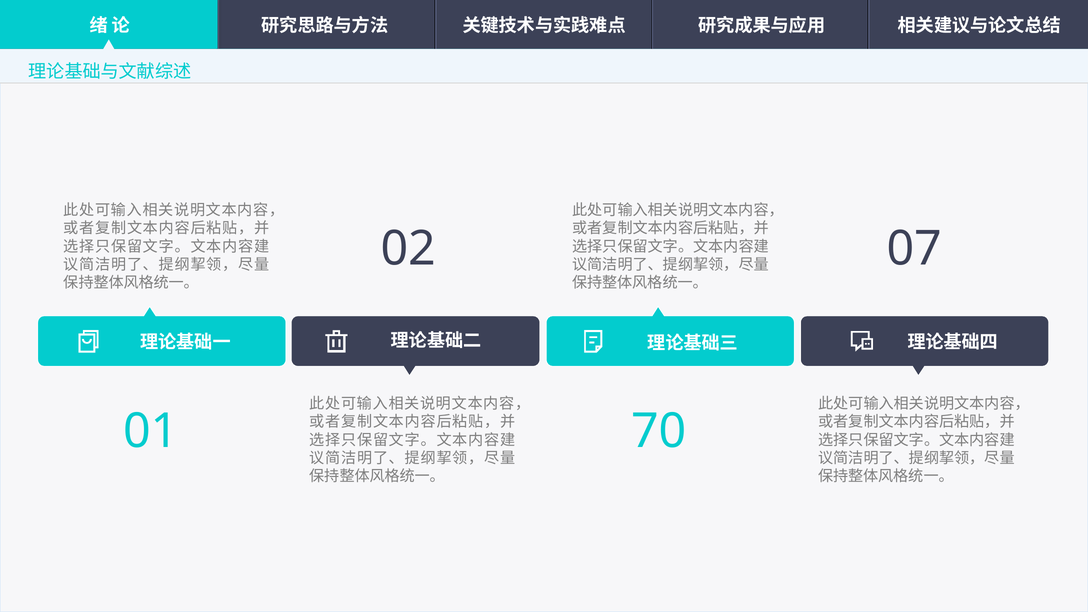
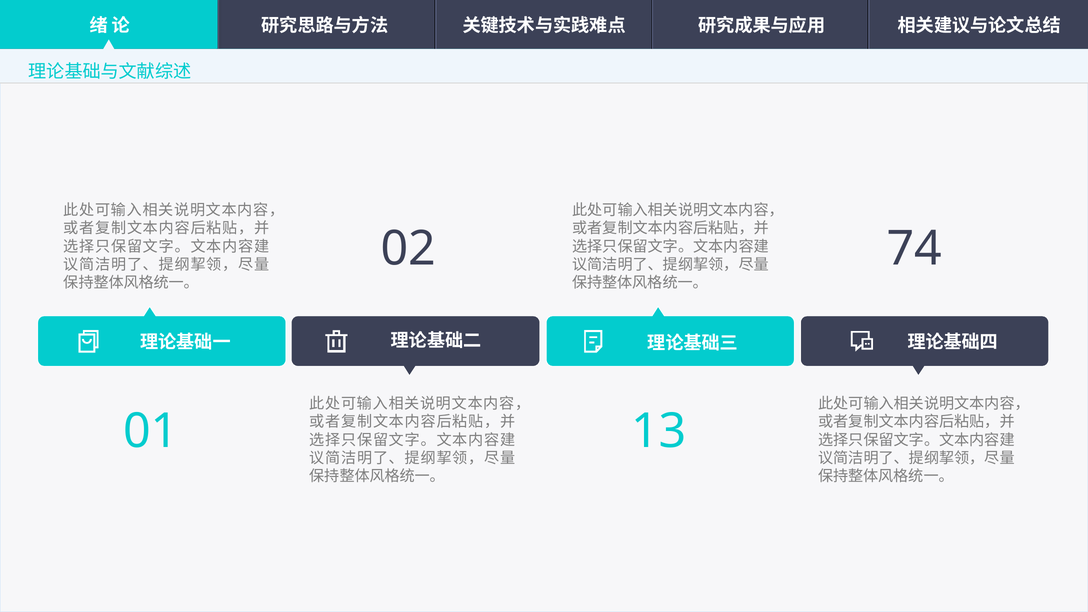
07: 07 -> 74
70: 70 -> 13
